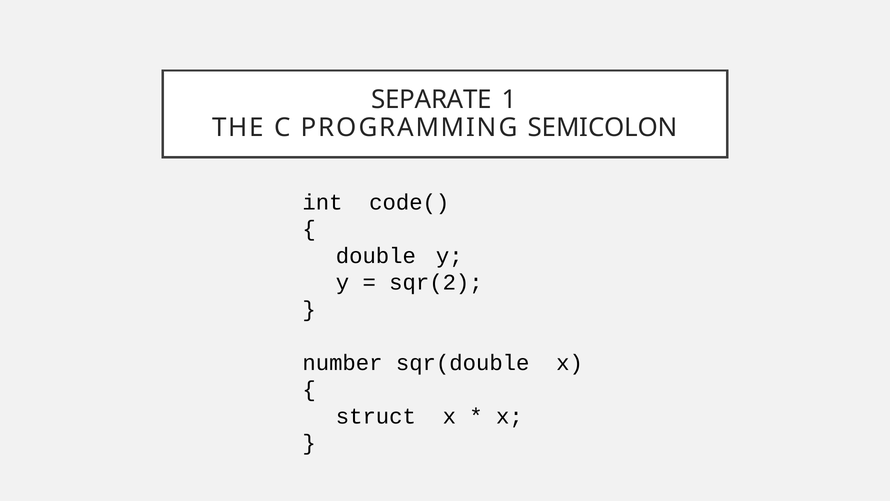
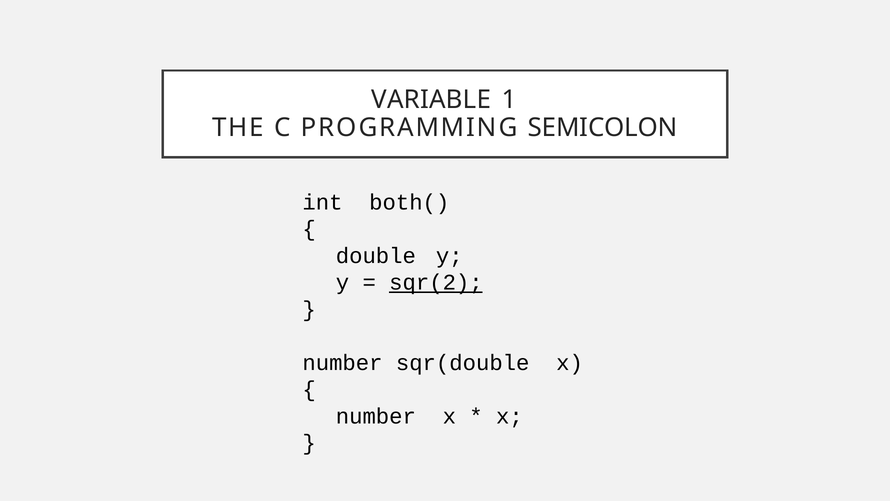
SEPARATE: SEPARATE -> VARIABLE
code(: code( -> both(
sqr(2 underline: none -> present
struct at (376, 416): struct -> number
